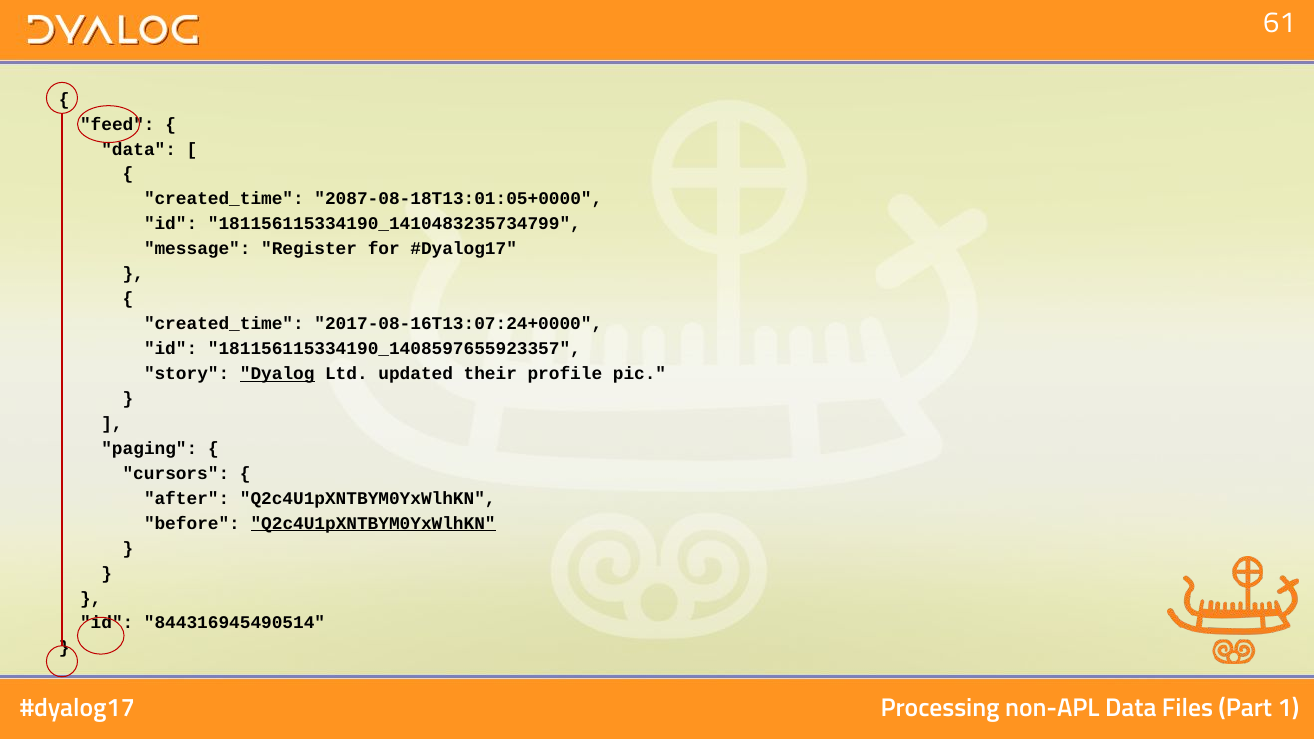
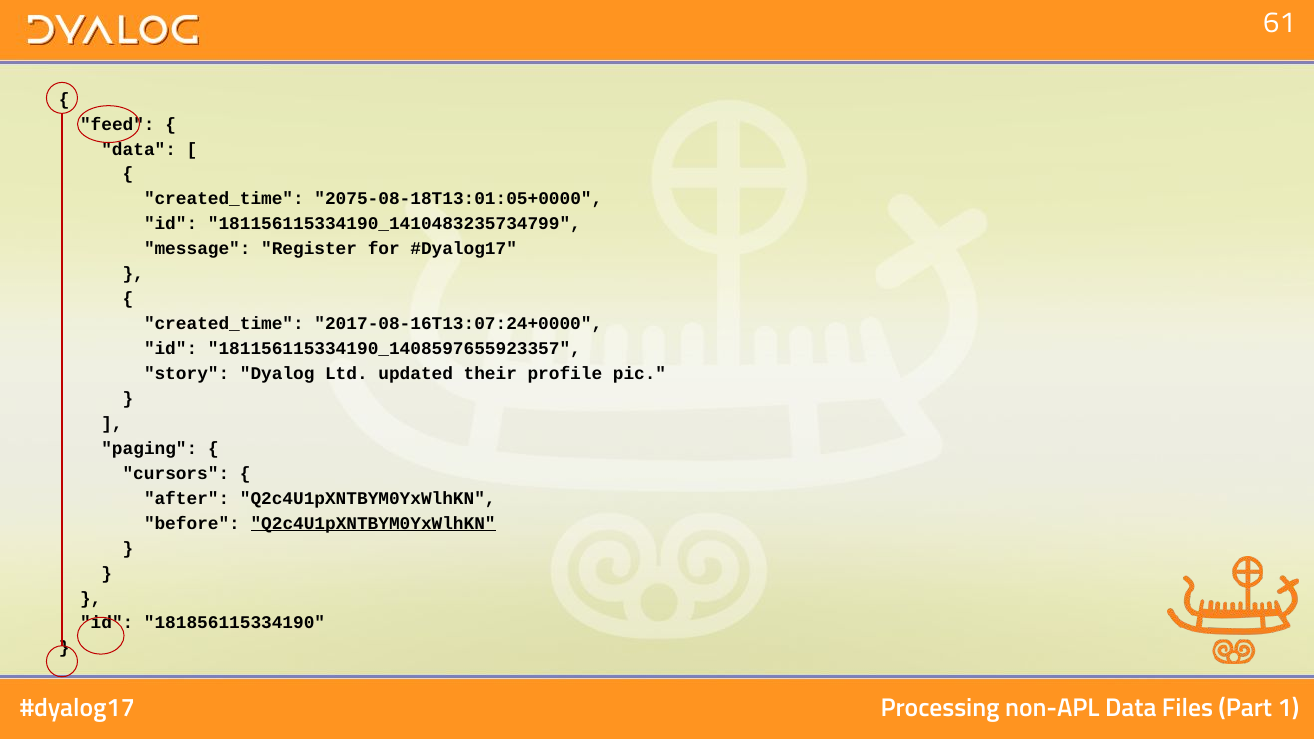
2087-08-18T13:01:05+0000: 2087-08-18T13:01:05+0000 -> 2075-08-18T13:01:05+0000
Dyalog underline: present -> none
844316945490514: 844316945490514 -> 181856115334190
